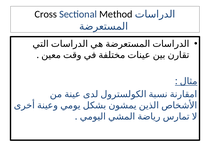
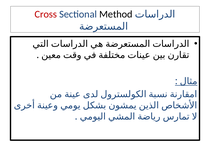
Cross colour: black -> red
